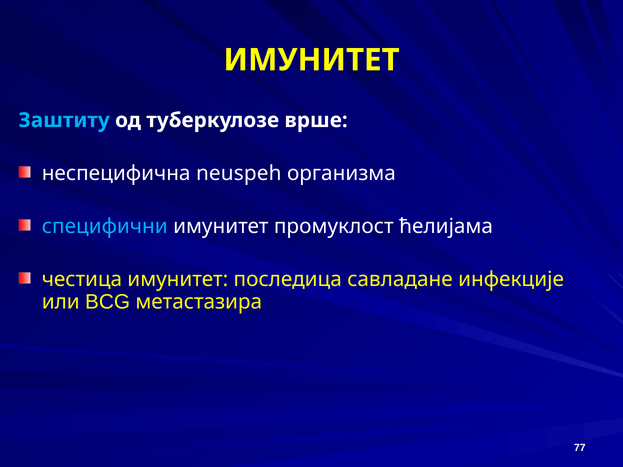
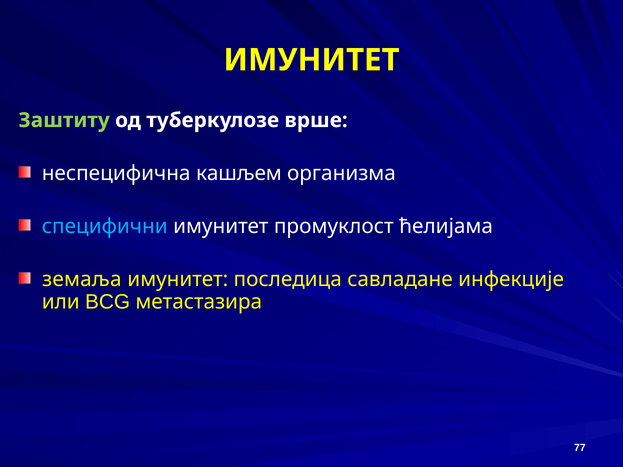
Заштиту colour: light blue -> light green
neuspeh: neuspeh -> кашљем
честица: честица -> земаља
